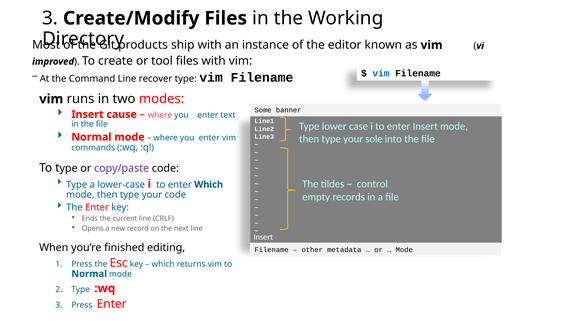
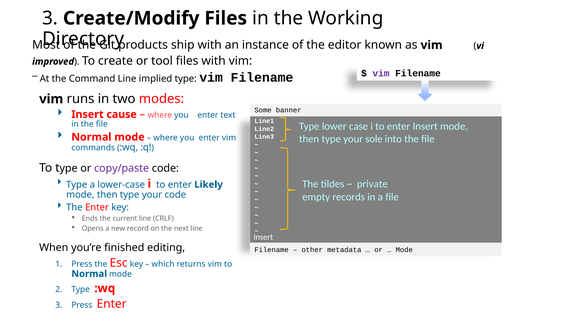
vim at (381, 73) colour: blue -> purple
recover: recover -> implied
enter Which: Which -> Likely
control: control -> private
